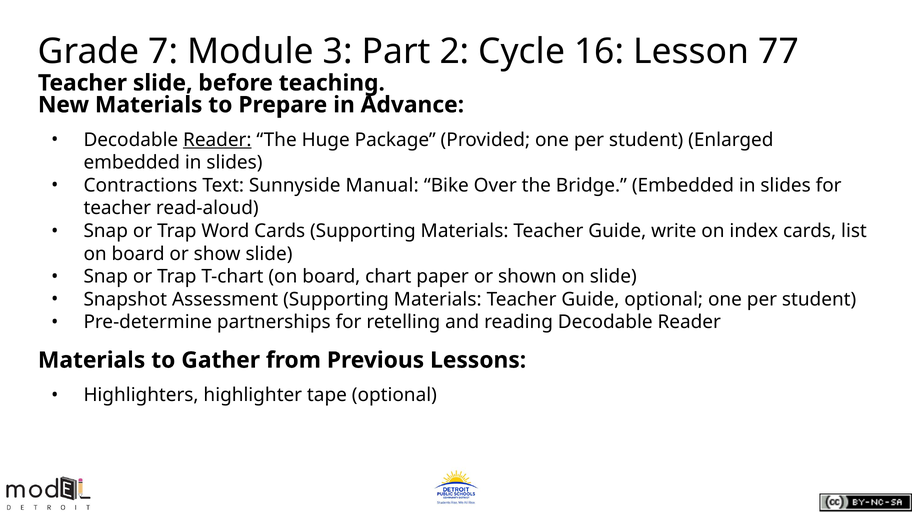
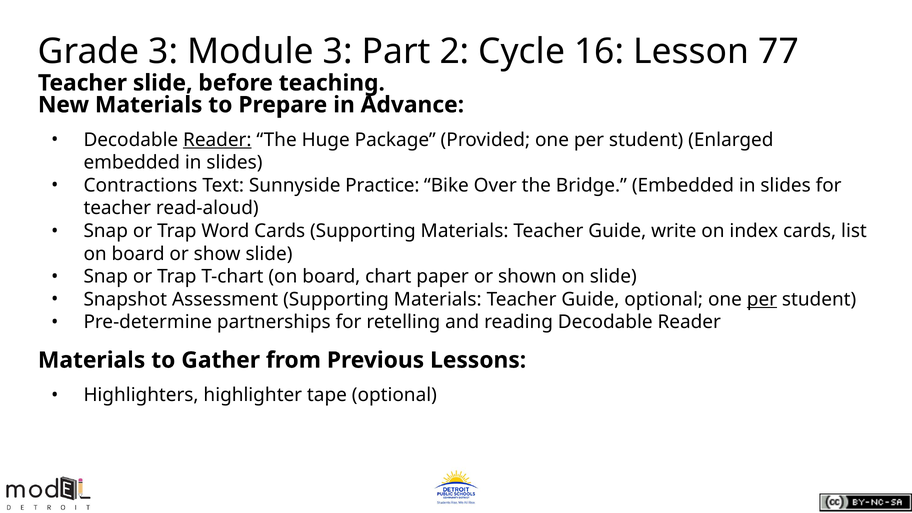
Grade 7: 7 -> 3
Manual: Manual -> Practice
per at (762, 299) underline: none -> present
